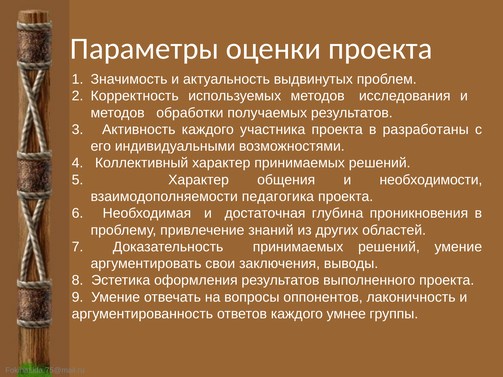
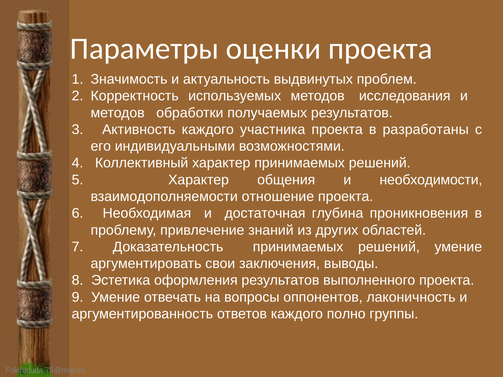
педагогика: педагогика -> отношение
умнее: умнее -> полно
